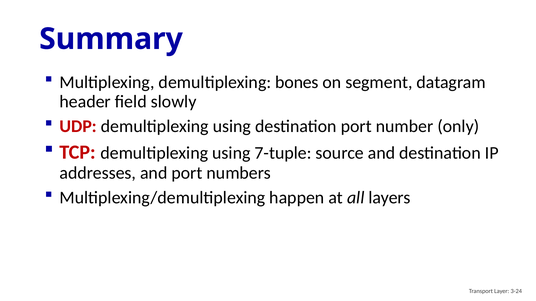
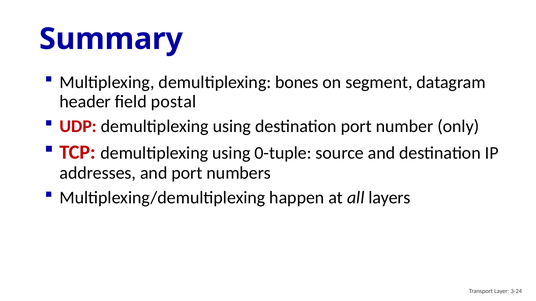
slowly: slowly -> postal
7-tuple: 7-tuple -> 0-tuple
